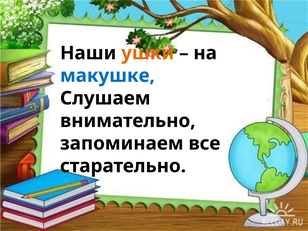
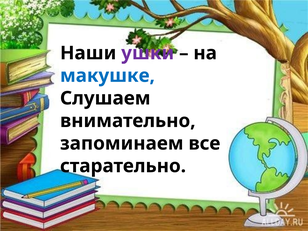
ушки colour: orange -> purple
